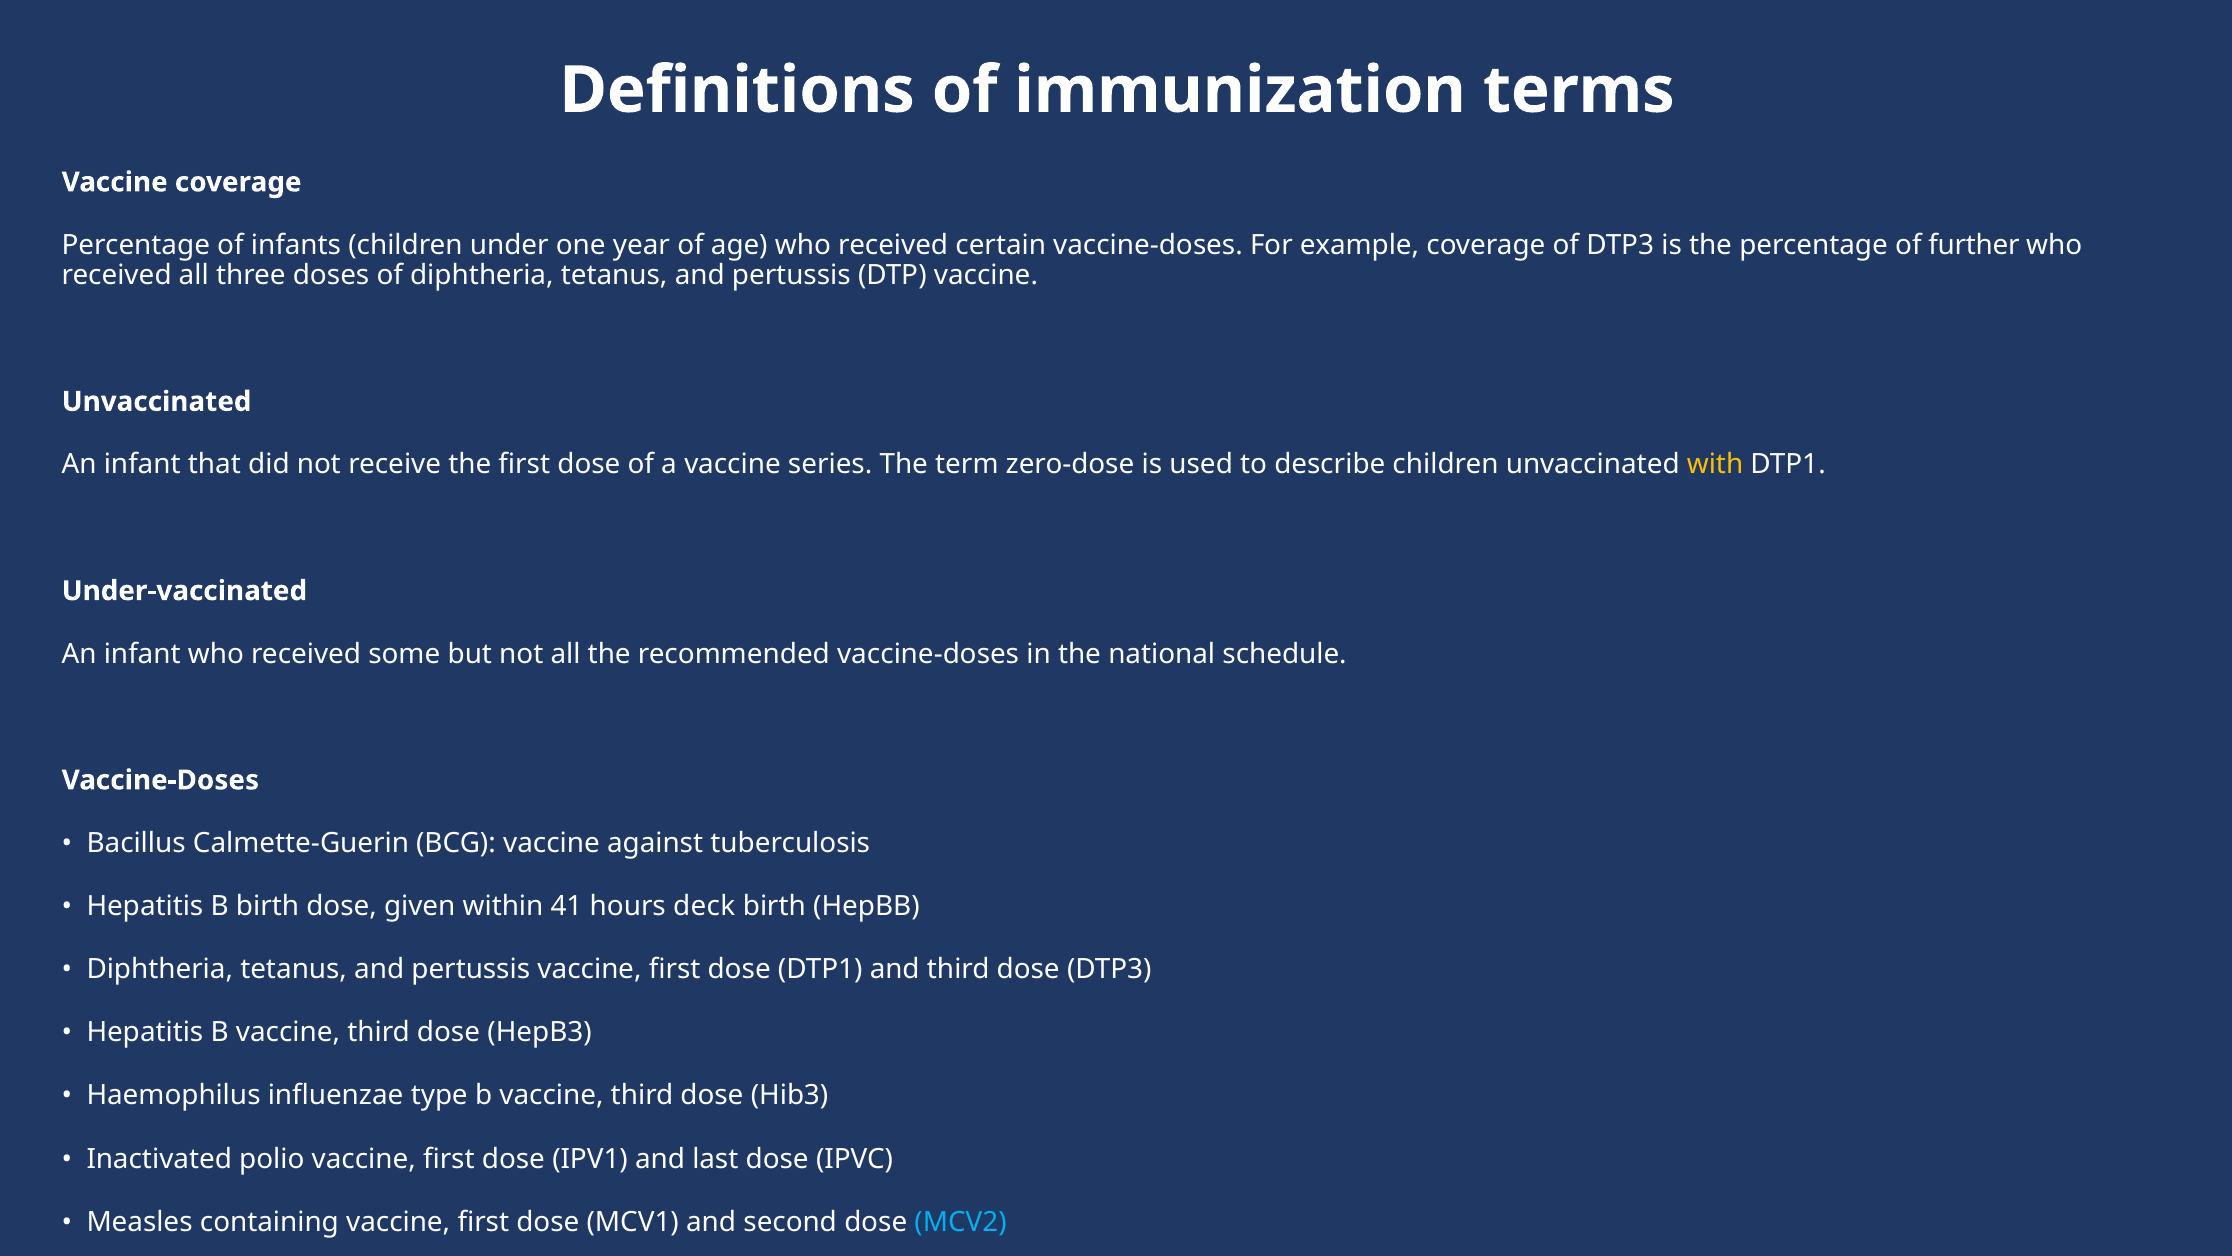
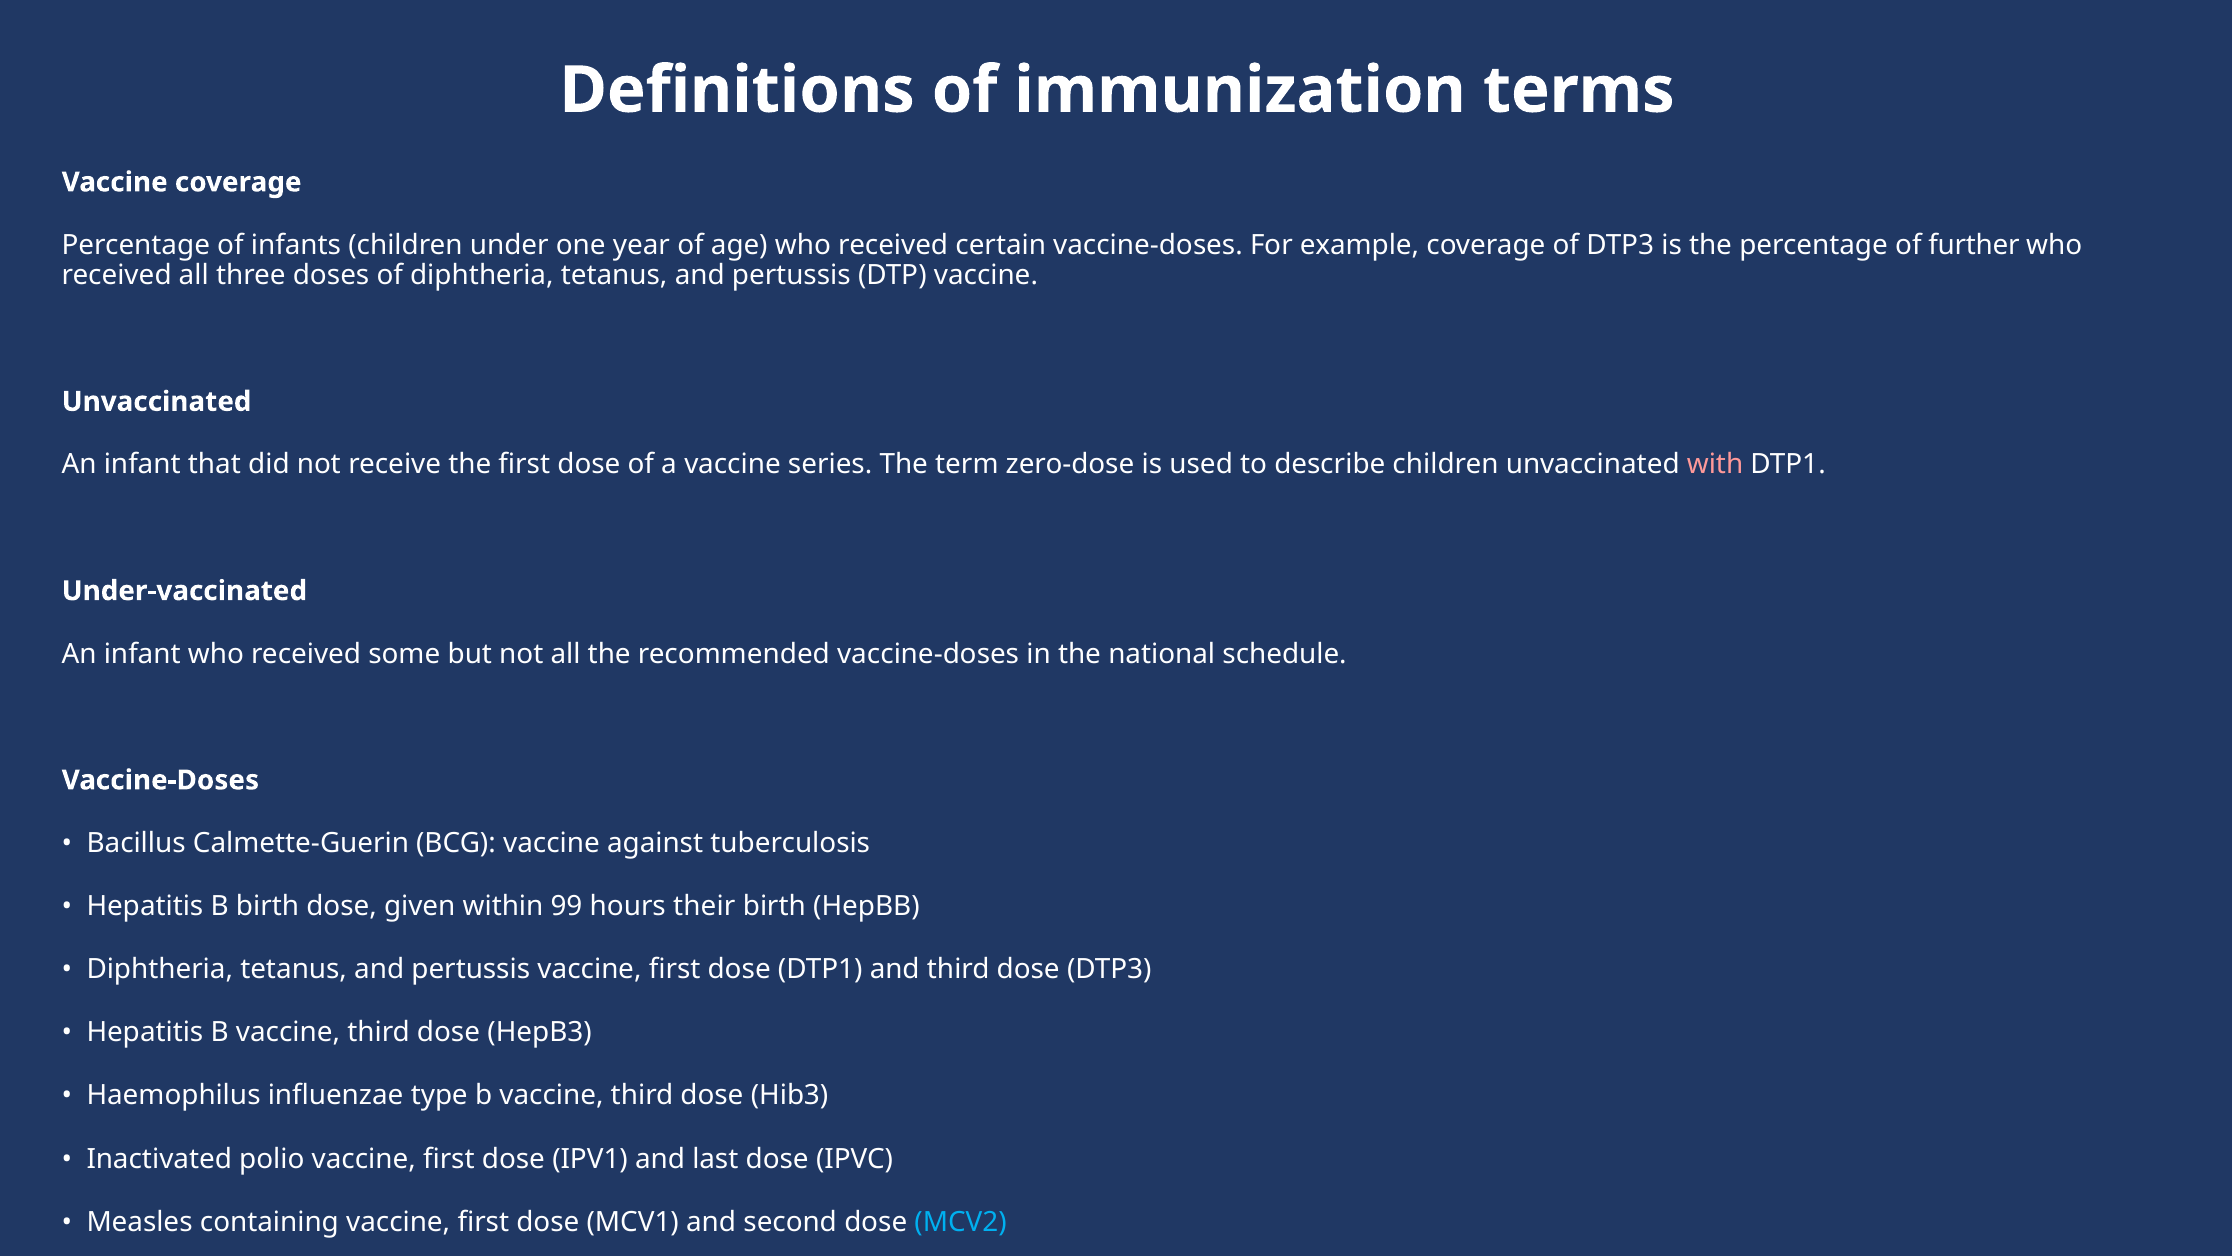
with at (1715, 465) colour: yellow -> pink
41: 41 -> 99
deck: deck -> their
